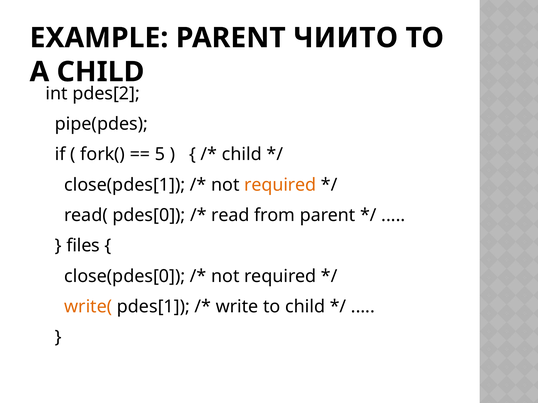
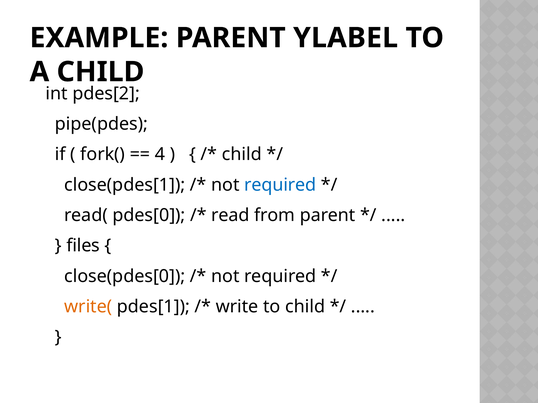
ЧИИТО: ЧИИТО -> YLABEL
5: 5 -> 4
required at (280, 185) colour: orange -> blue
